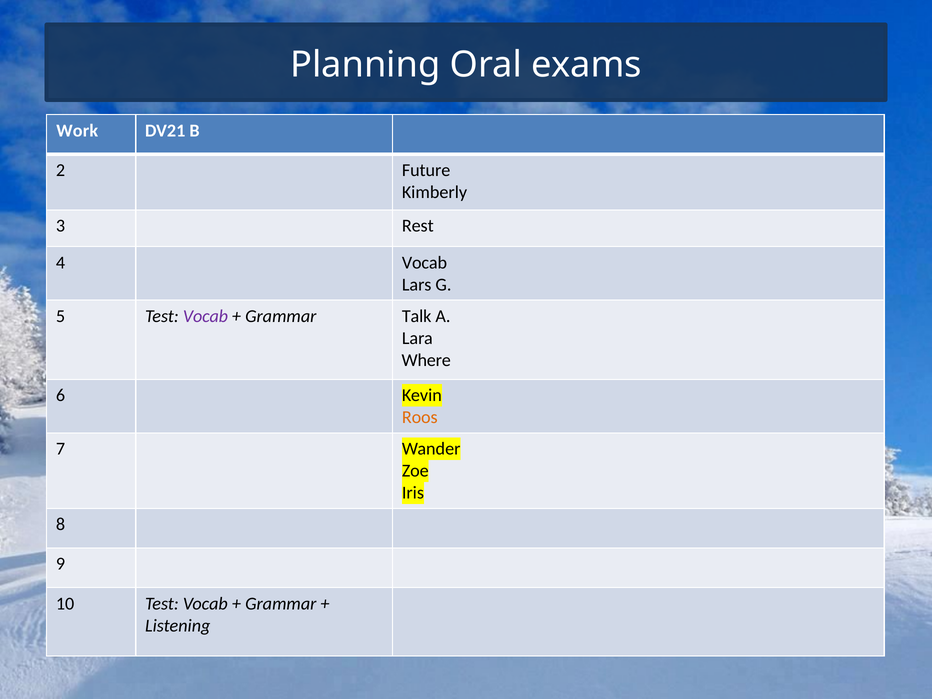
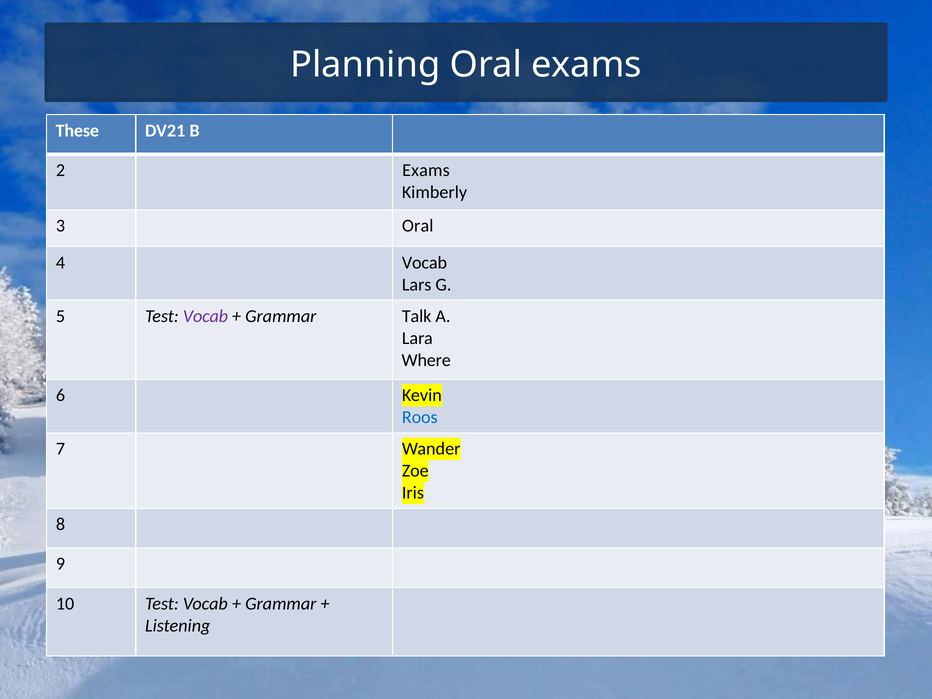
Work: Work -> These
2 Future: Future -> Exams
3 Rest: Rest -> Oral
Roos colour: orange -> blue
